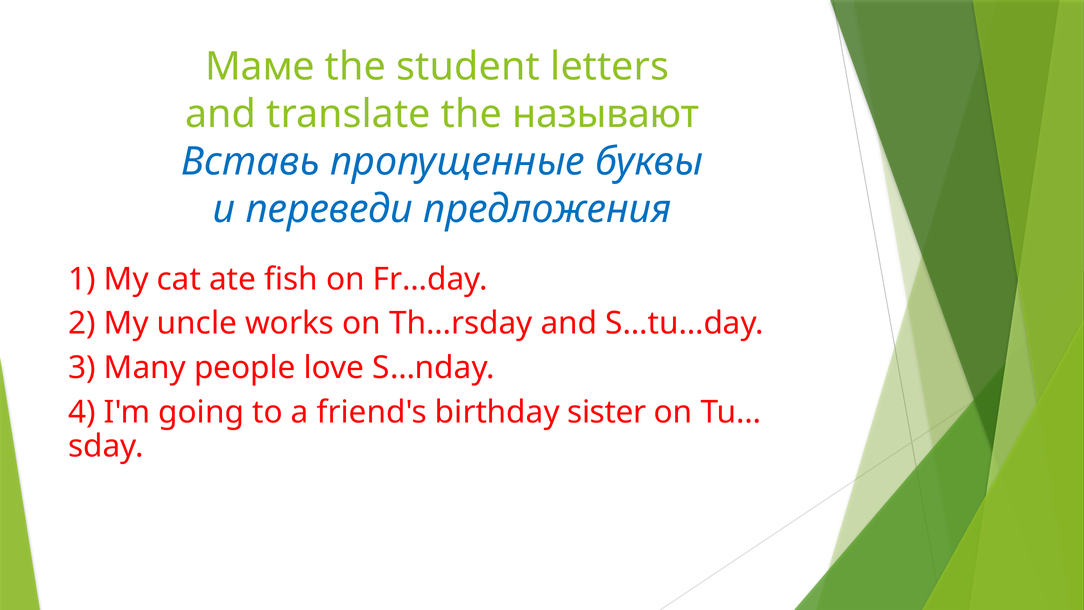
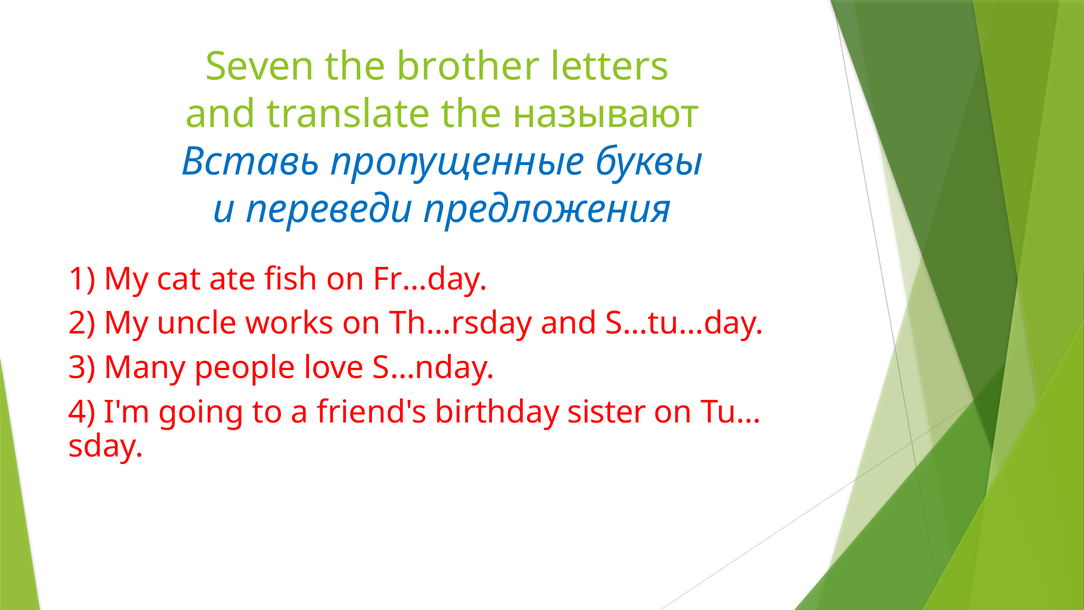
Маме: Маме -> Seven
student: student -> brother
